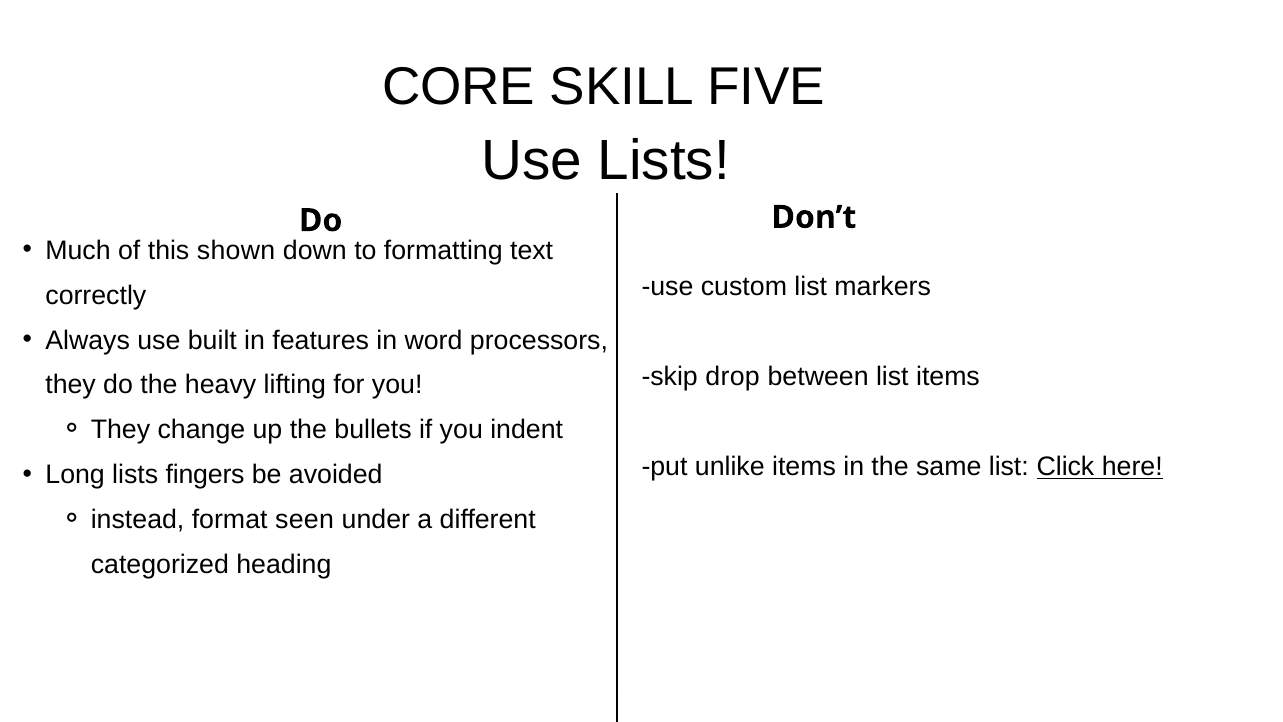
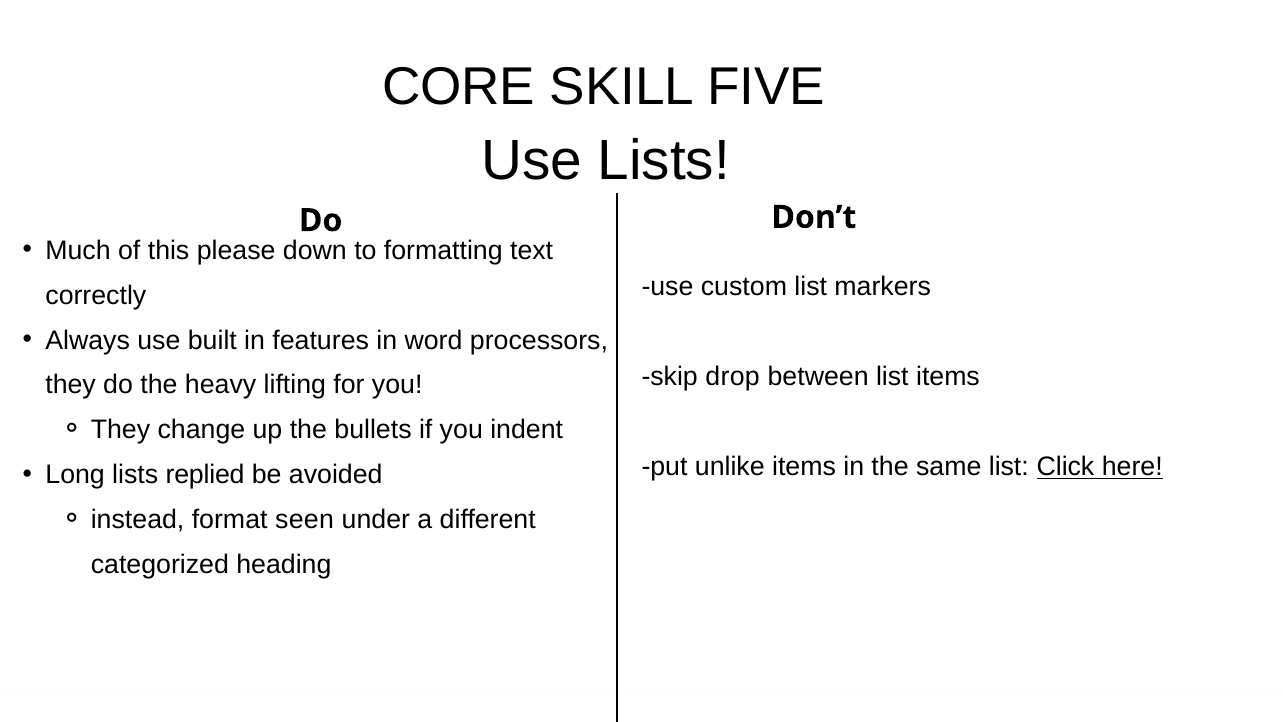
shown: shown -> please
fingers: fingers -> replied
